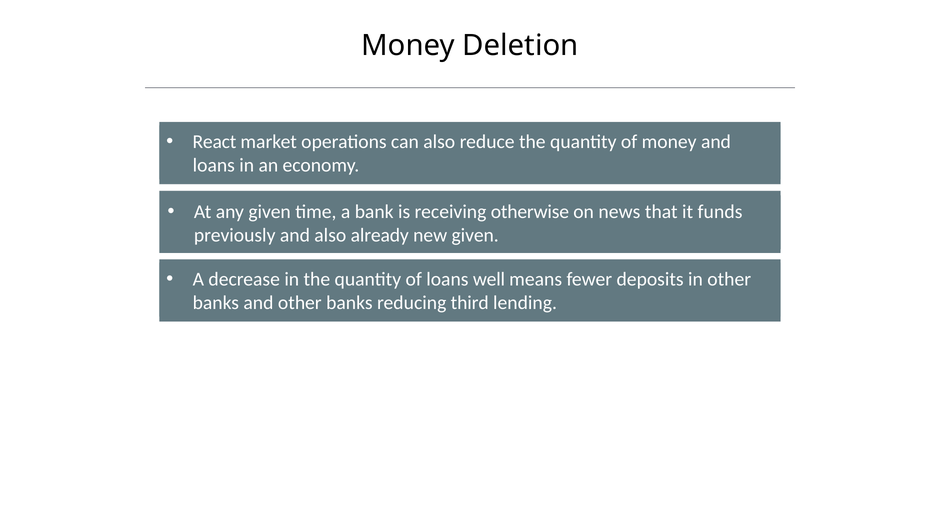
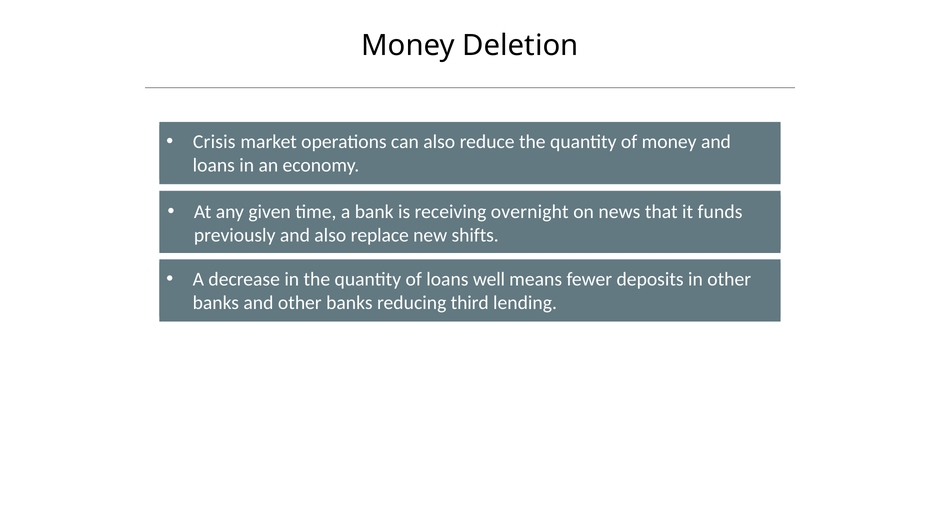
React: React -> Crisis
otherwise: otherwise -> overnight
already: already -> replace
new given: given -> shifts
